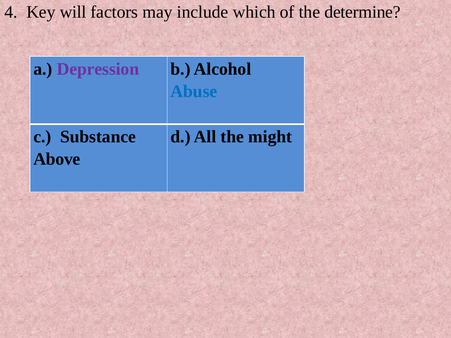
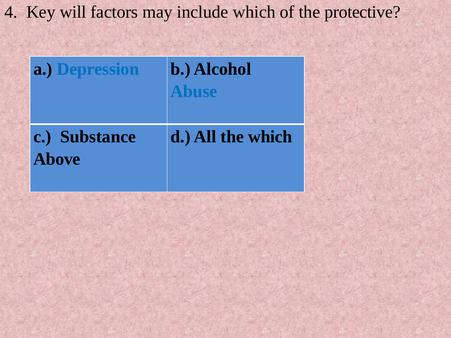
determine: determine -> protective
Depression colour: purple -> blue
the might: might -> which
